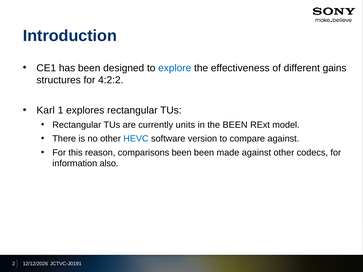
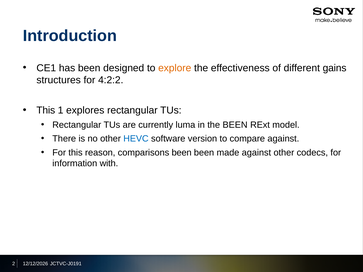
explore colour: blue -> orange
Karl at (46, 110): Karl -> This
units: units -> luma
also: also -> with
